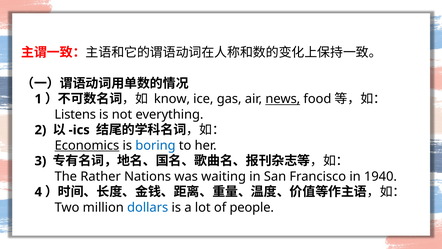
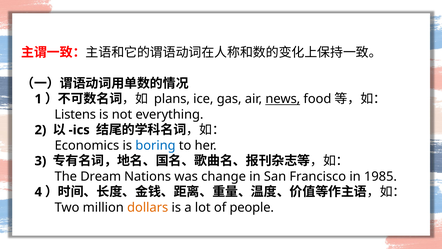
know: know -> plans
Economics underline: present -> none
Rather: Rather -> Dream
waiting: waiting -> change
1940: 1940 -> 1985
dollars colour: blue -> orange
